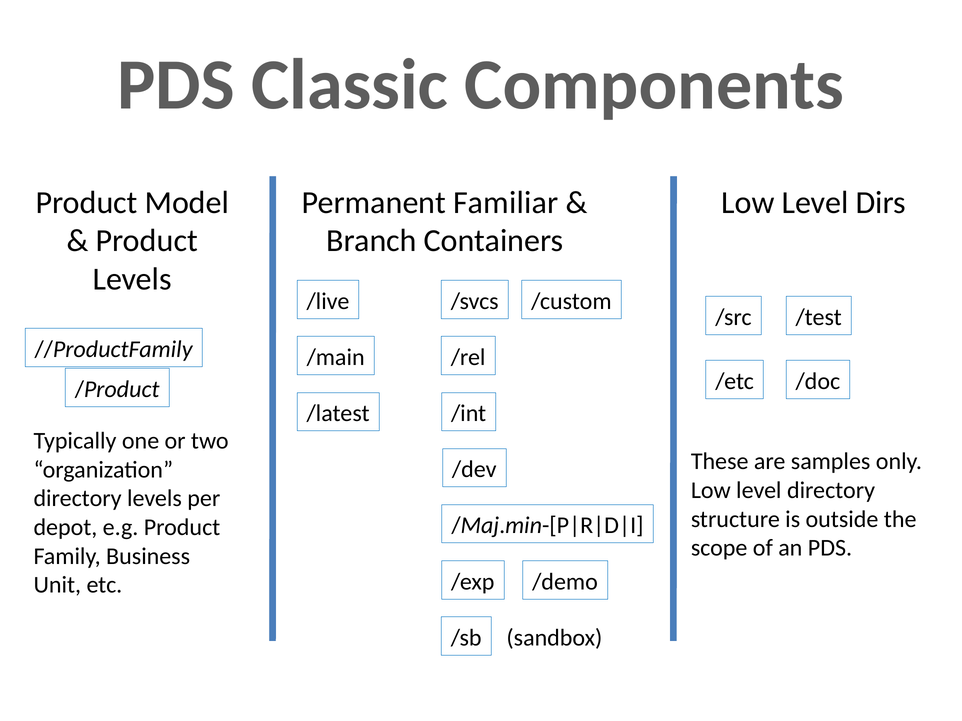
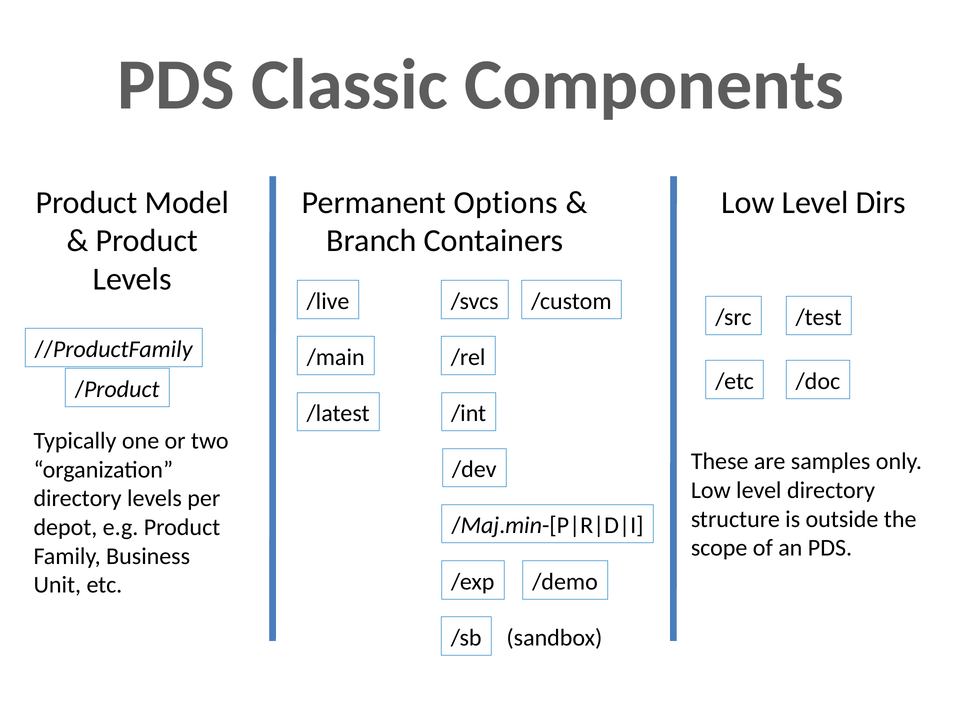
Familiar: Familiar -> Options
